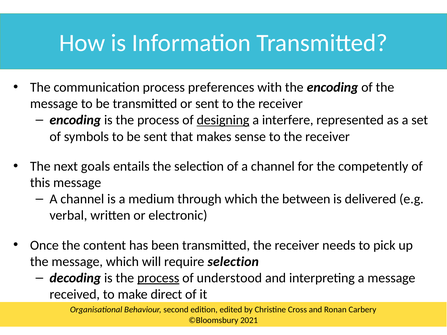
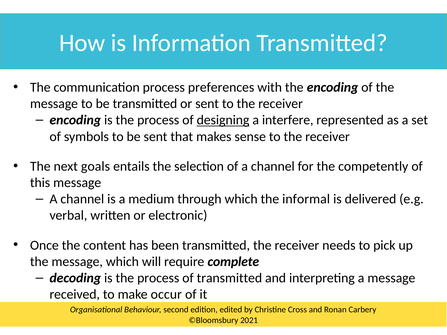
between: between -> informal
require selection: selection -> complete
process at (158, 278) underline: present -> none
of understood: understood -> transmitted
direct: direct -> occur
